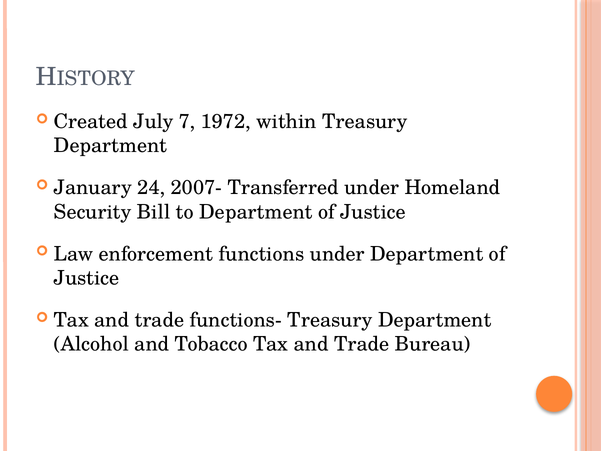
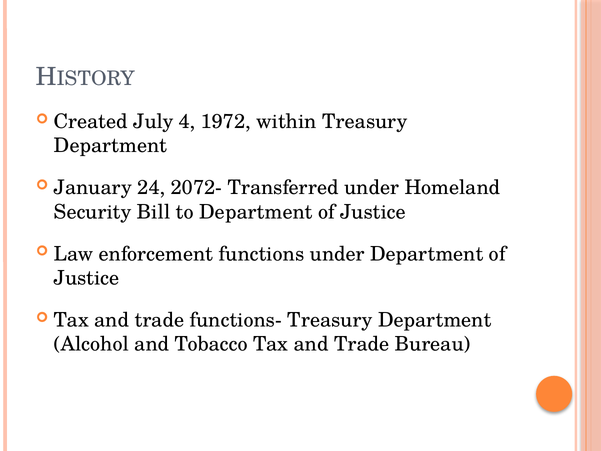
7: 7 -> 4
2007-: 2007- -> 2072-
